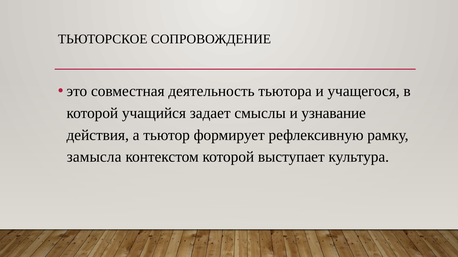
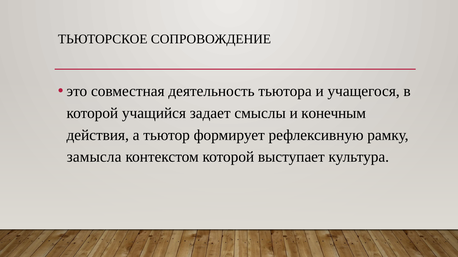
узнавание: узнавание -> конечным
